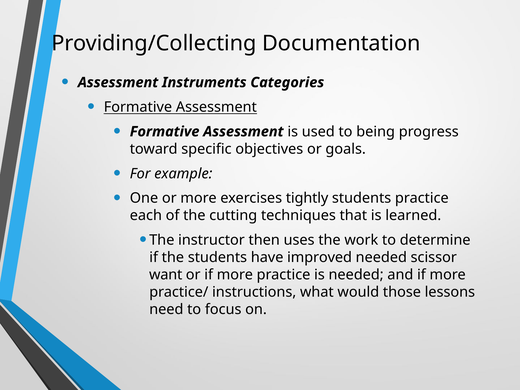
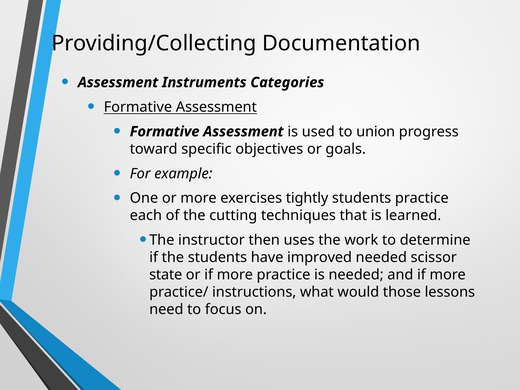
being: being -> union
want: want -> state
